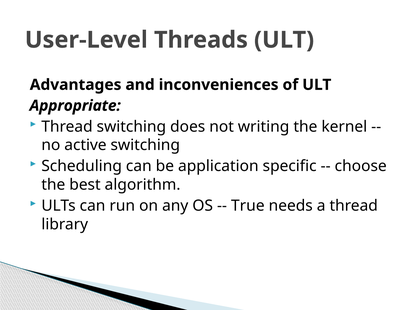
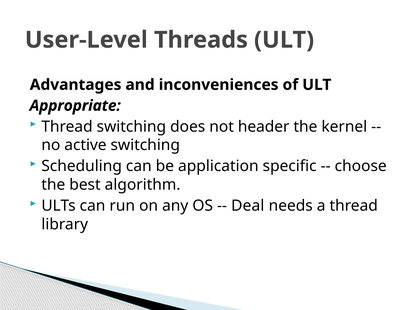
writing: writing -> header
True: True -> Deal
